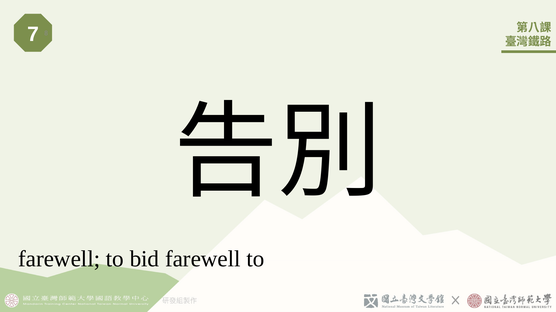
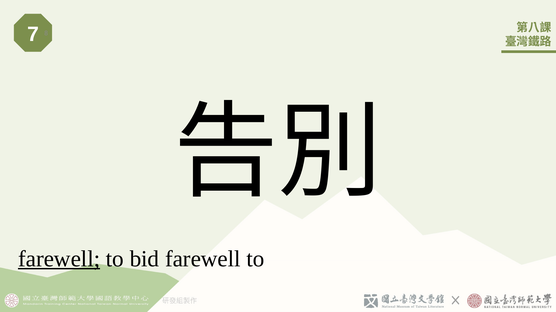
farewell at (59, 259) underline: none -> present
